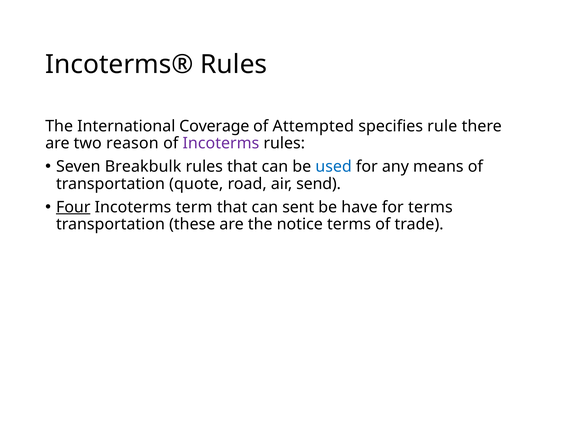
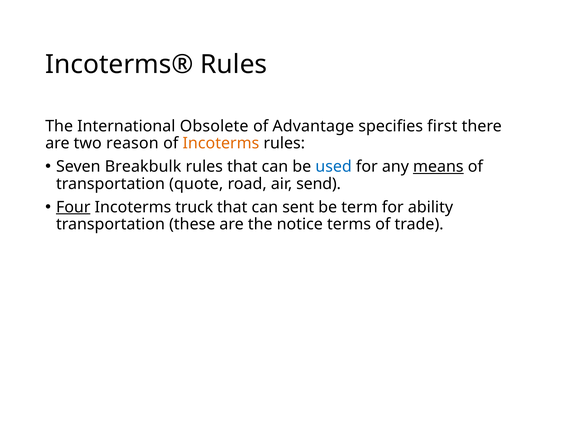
Coverage: Coverage -> Obsolete
Attempted: Attempted -> Advantage
rule: rule -> first
Incoterms at (221, 143) colour: purple -> orange
means underline: none -> present
term: term -> truck
have: have -> term
for terms: terms -> ability
